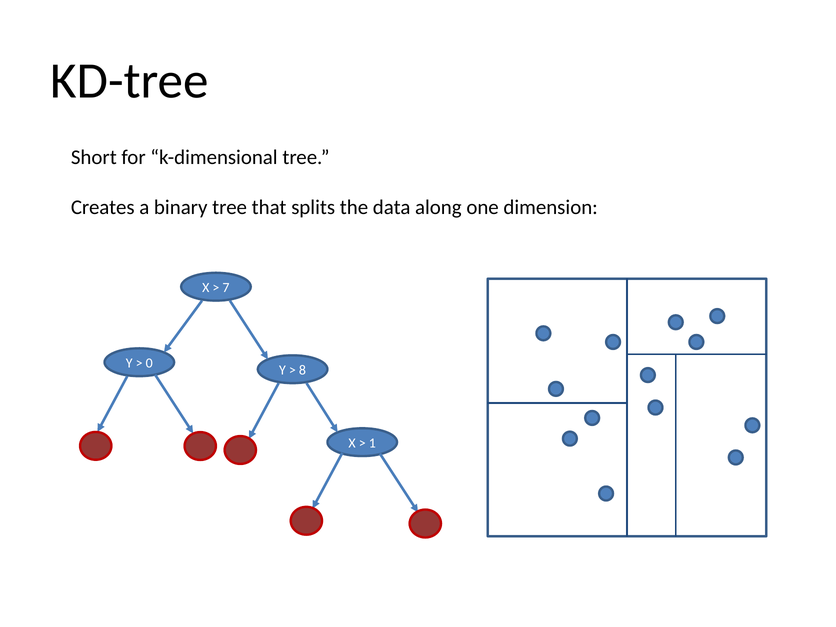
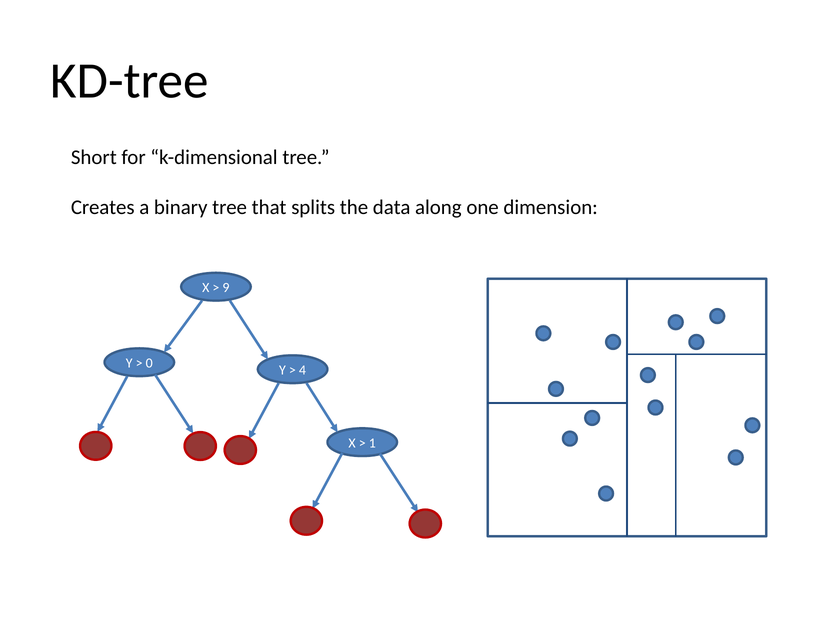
7: 7 -> 9
8: 8 -> 4
